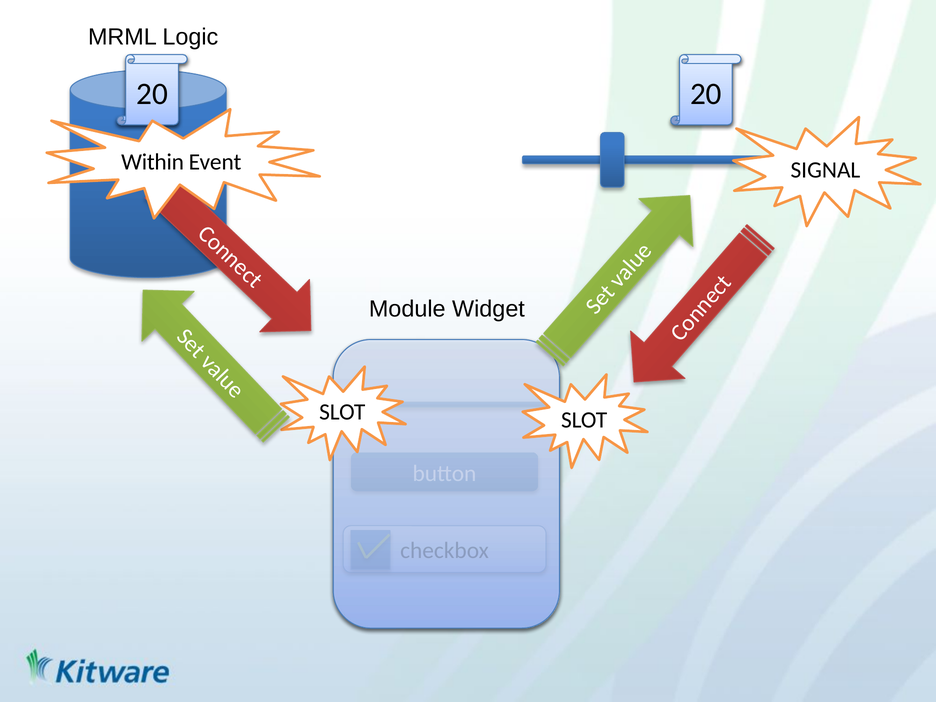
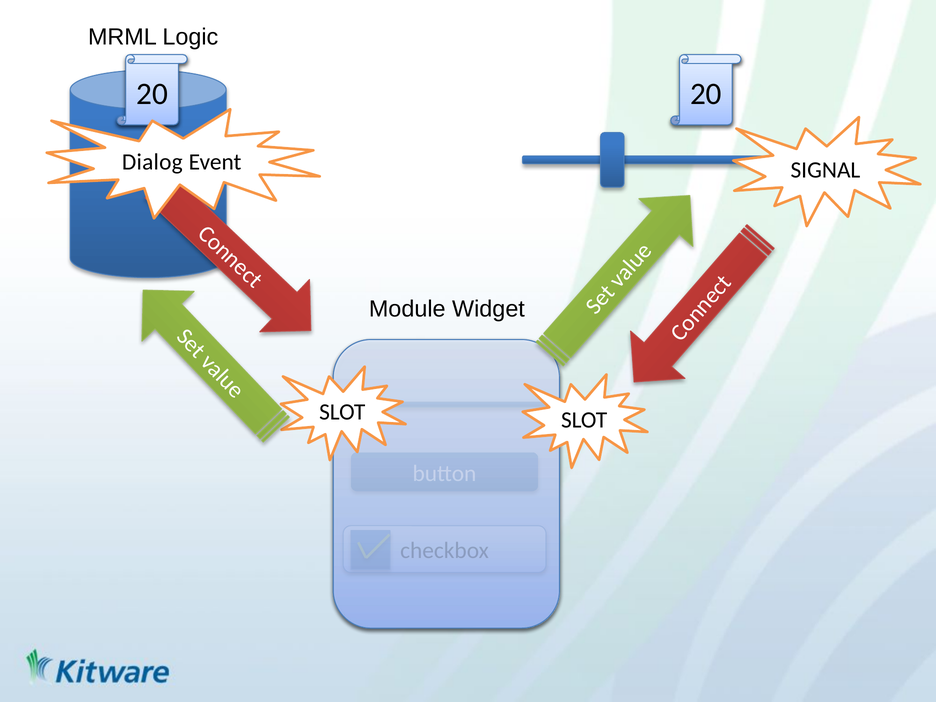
Within: Within -> Dialog
